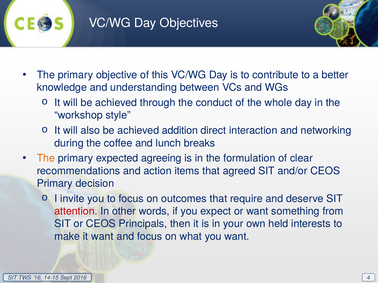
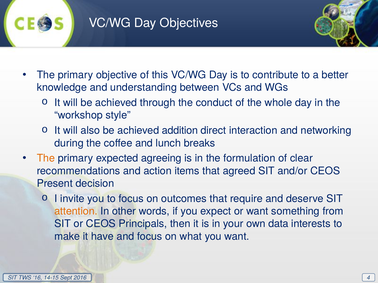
Primary at (55, 184): Primary -> Present
attention colour: red -> orange
held: held -> data
it want: want -> have
